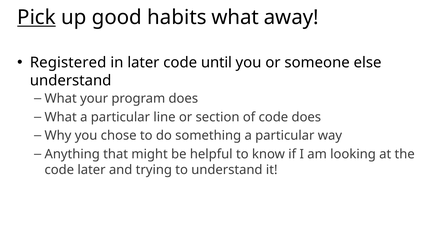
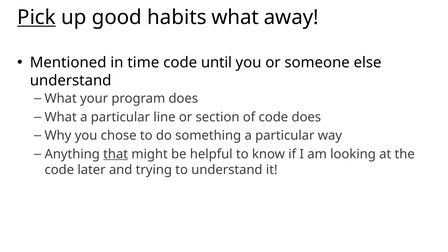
Registered: Registered -> Mentioned
in later: later -> time
that underline: none -> present
